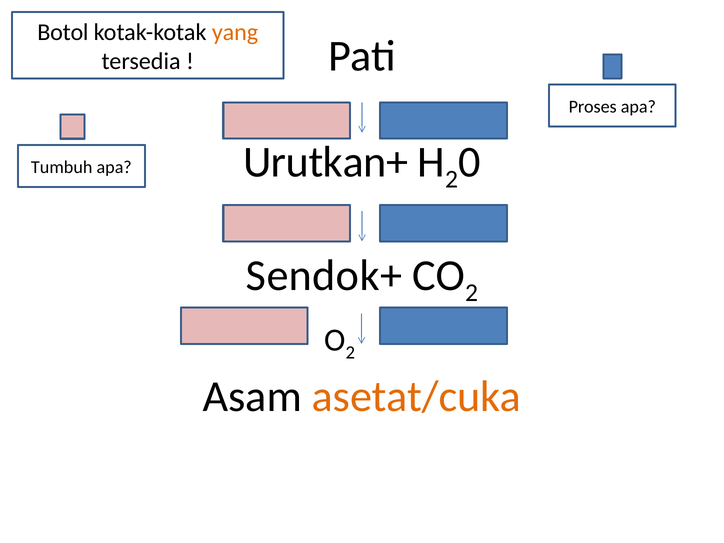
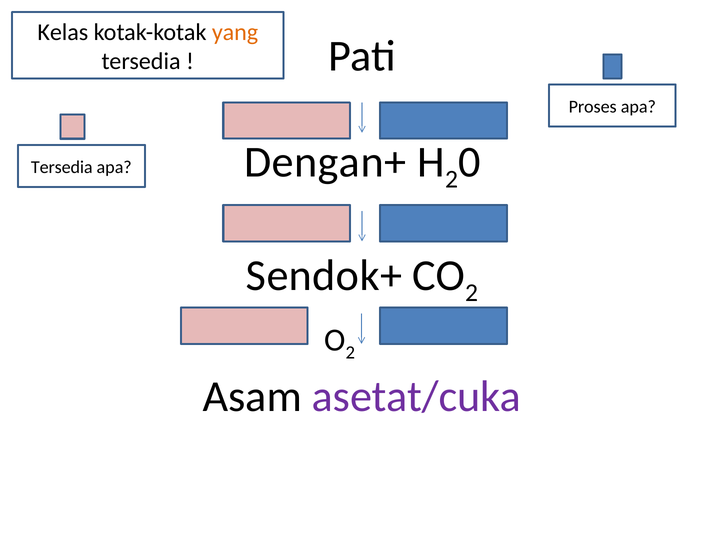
Botol: Botol -> Kelas
Urutkan+: Urutkan+ -> Dengan+
Tumbuh at (62, 167): Tumbuh -> Tersedia
asetat/cuka colour: orange -> purple
